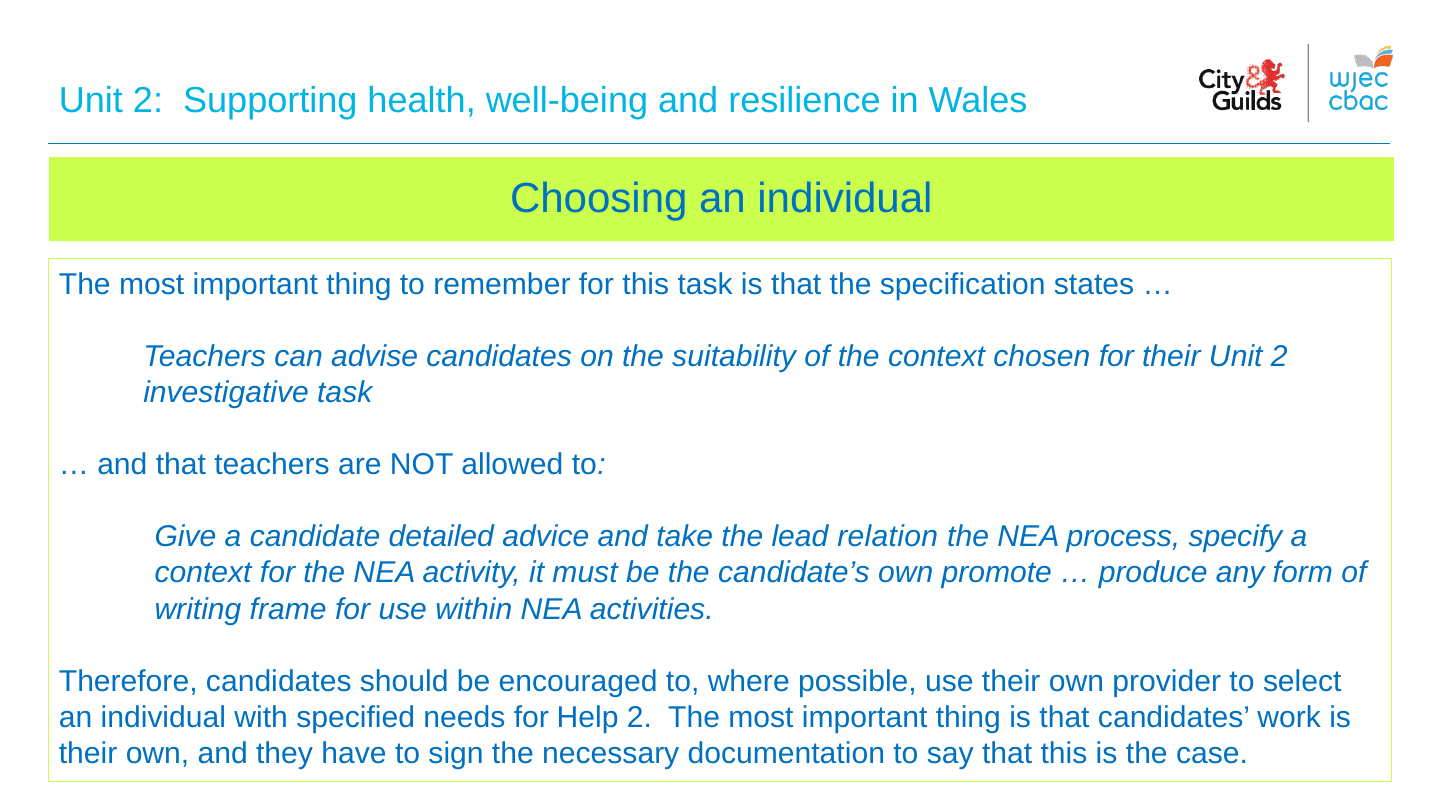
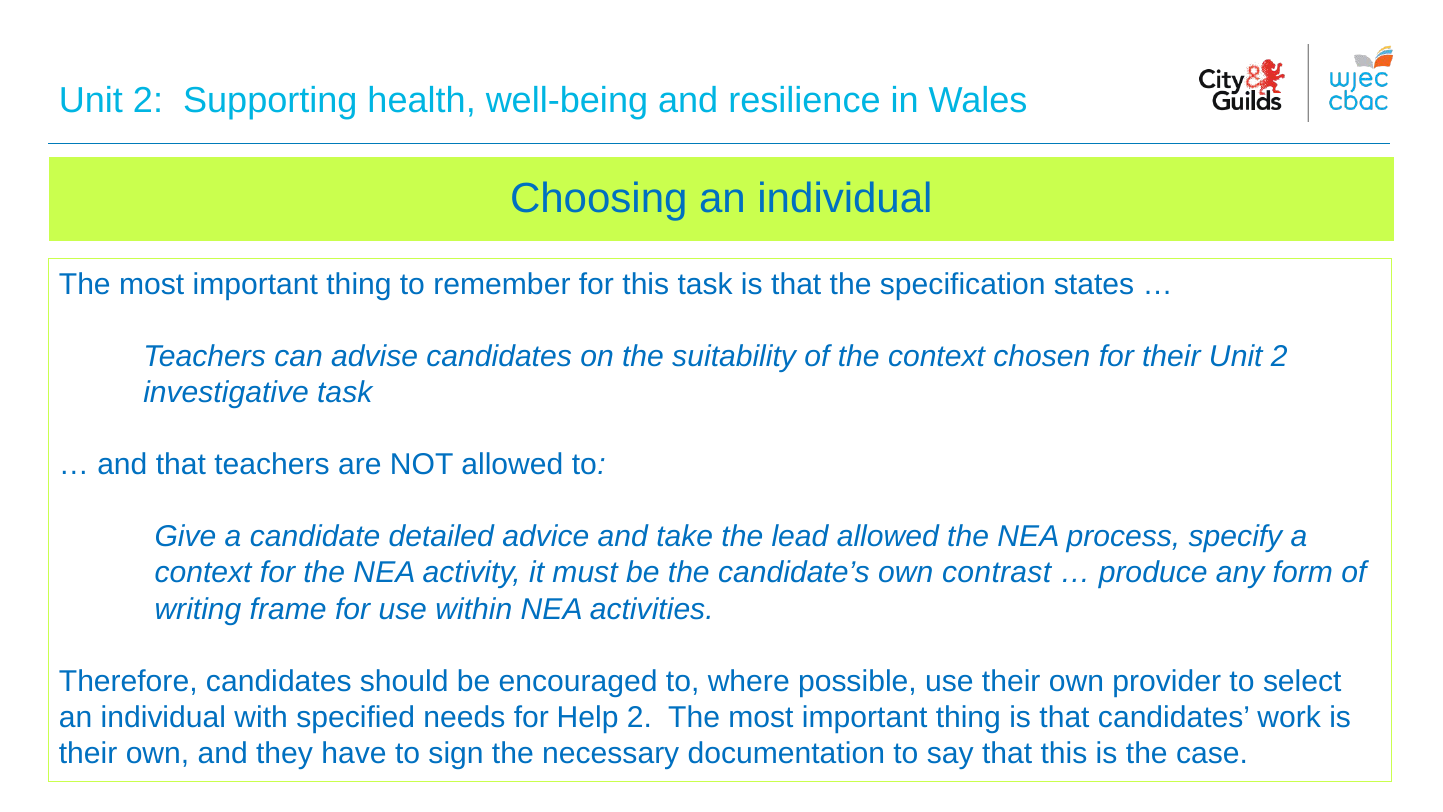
lead relation: relation -> allowed
promote: promote -> contrast
